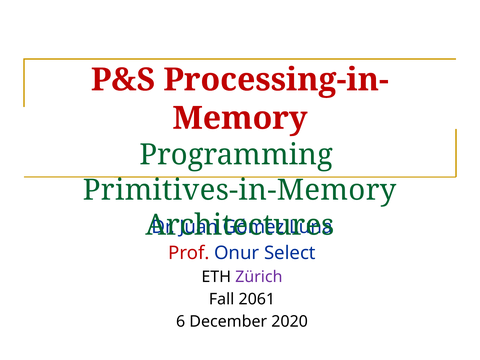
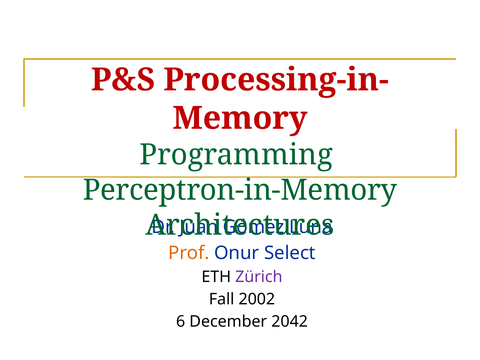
Primitives-in-Memory: Primitives-in-Memory -> Perceptron-in-Memory
Prof colour: red -> orange
2061: 2061 -> 2002
2020: 2020 -> 2042
